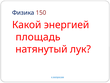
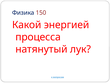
площадь: площадь -> процесса
